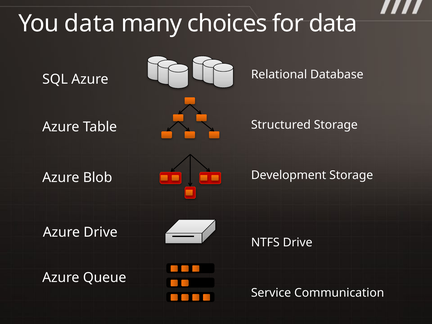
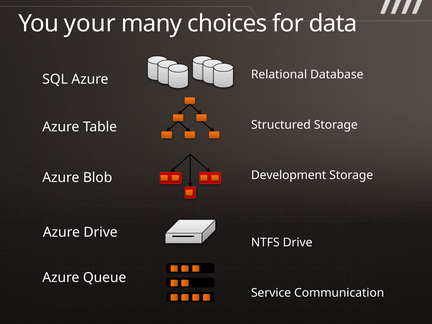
You data: data -> your
